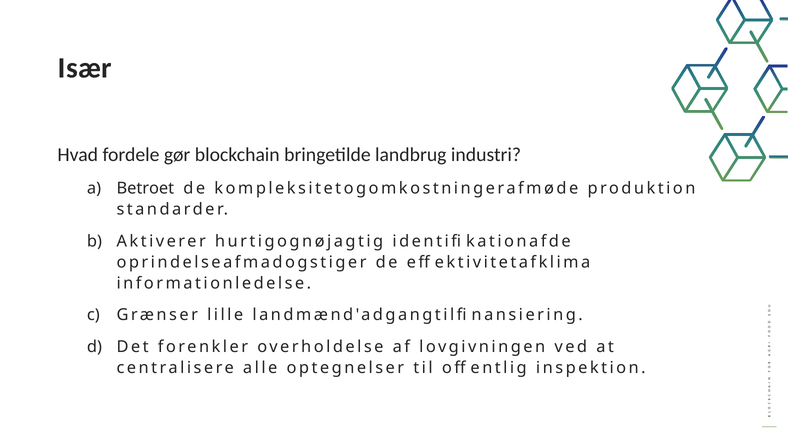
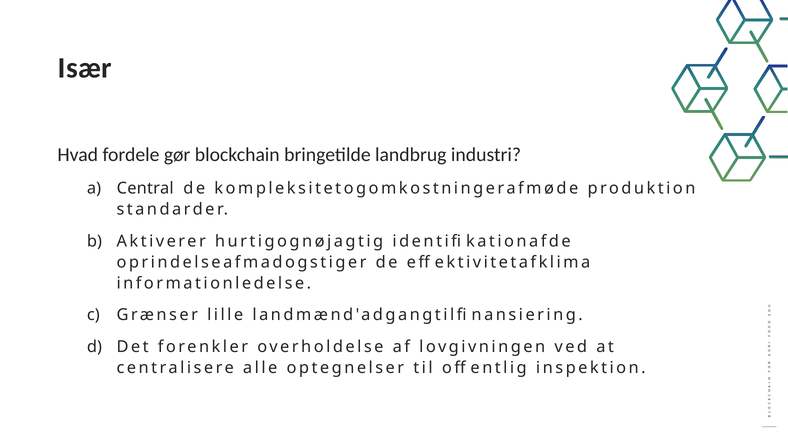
Betroet: Betroet -> Central
